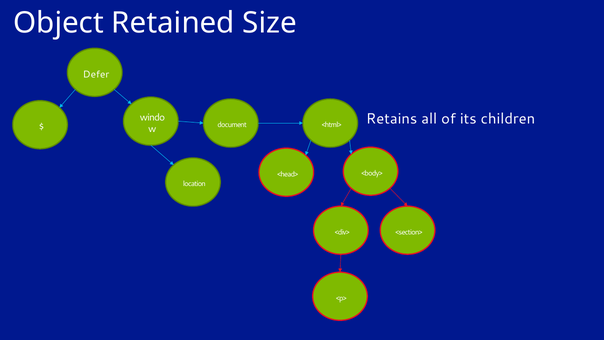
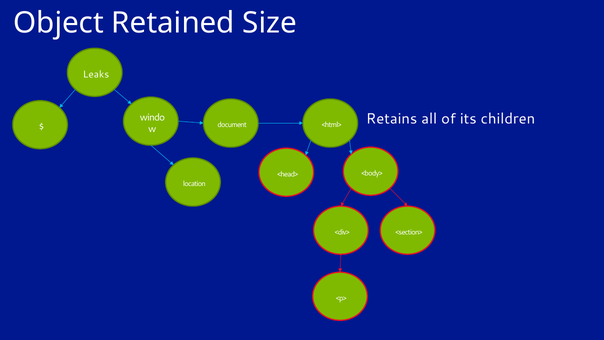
Defer: Defer -> Leaks
